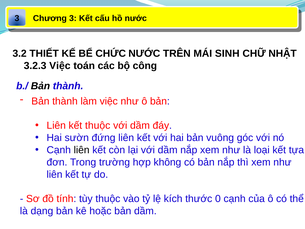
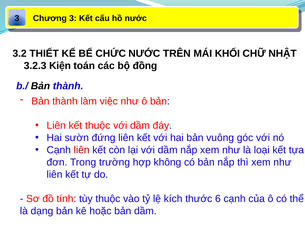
SINH: SINH -> KHỐI
3.2.3 Việc: Việc -> Kiện
công: công -> đồng
liên at (82, 150) colour: black -> red
0: 0 -> 6
